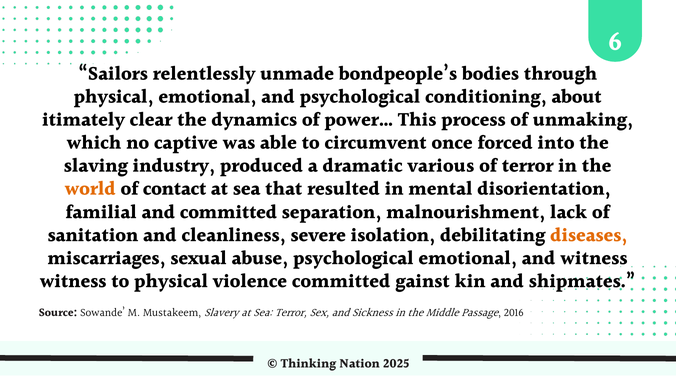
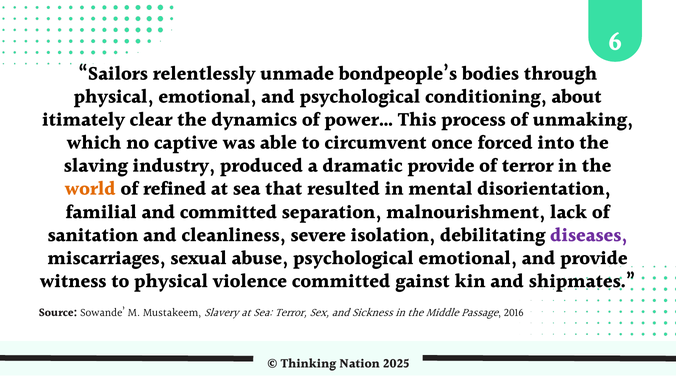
dramatic various: various -> provide
contact: contact -> refined
diseases colour: orange -> purple
and witness: witness -> provide
